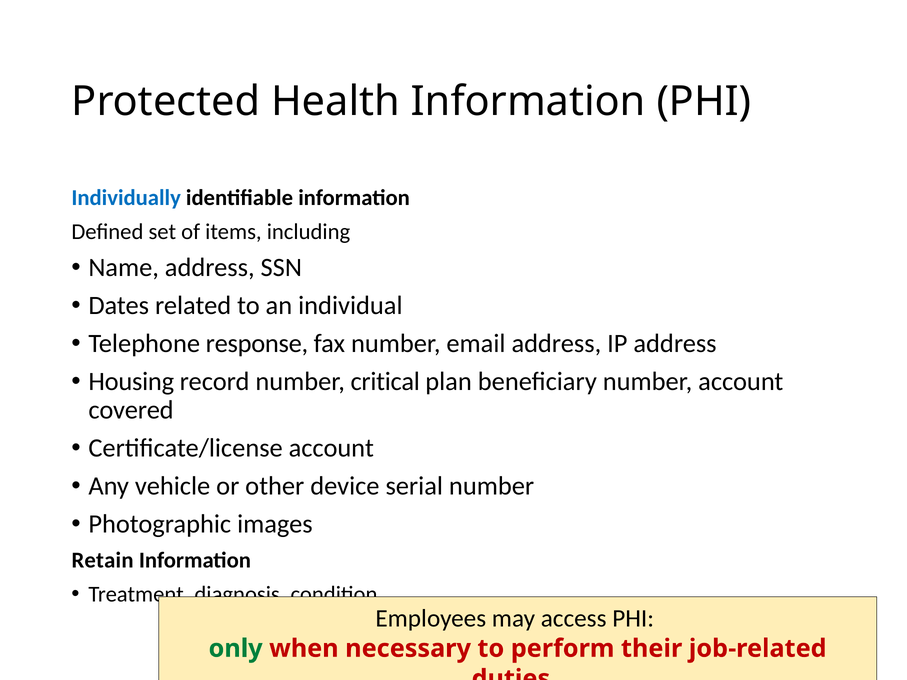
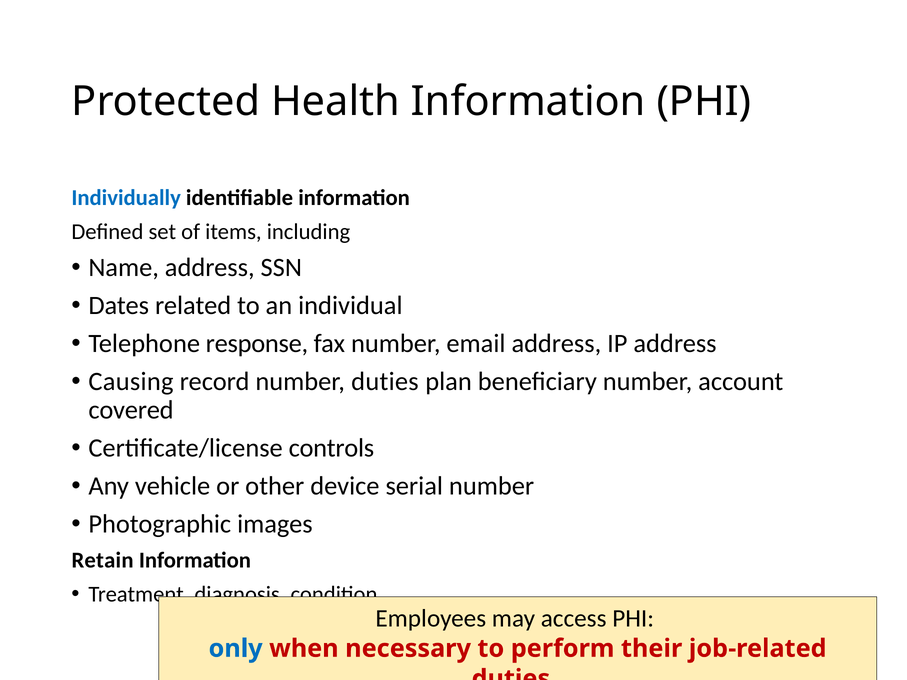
Housing: Housing -> Causing
number critical: critical -> duties
Certificate/license account: account -> controls
only colour: green -> blue
